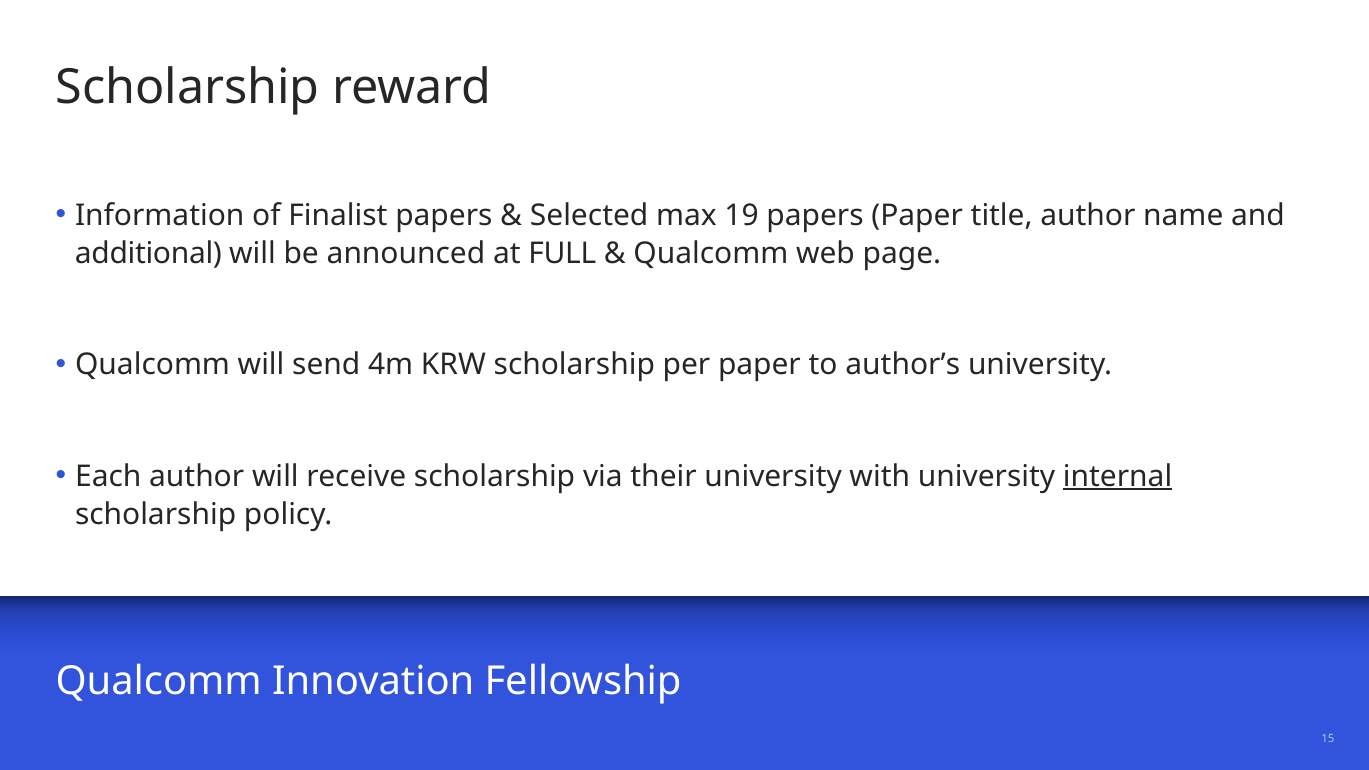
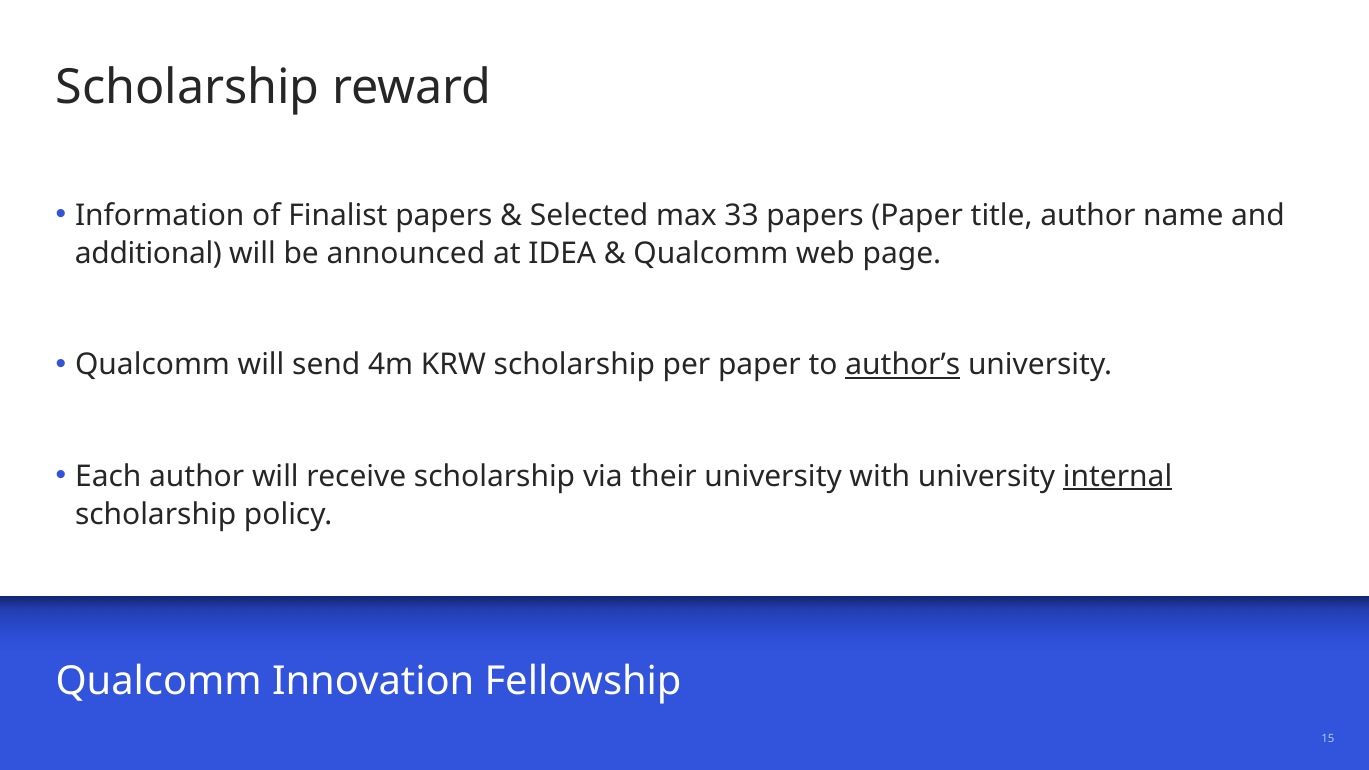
19: 19 -> 33
FULL: FULL -> IDEA
author’s underline: none -> present
